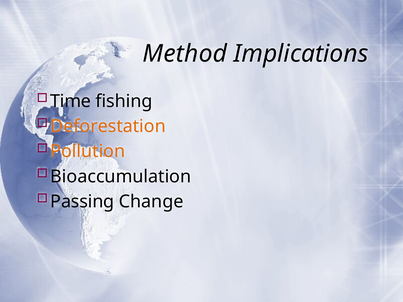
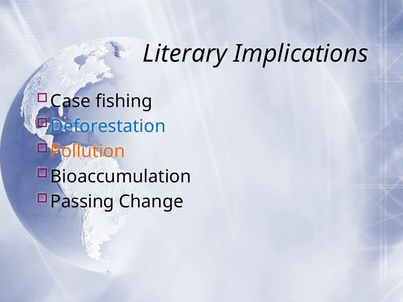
Method: Method -> Literary
Time: Time -> Case
Deforestation colour: orange -> blue
